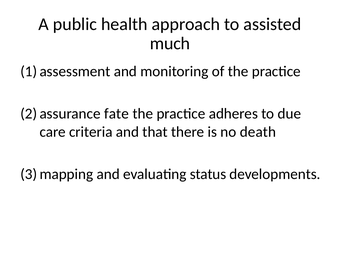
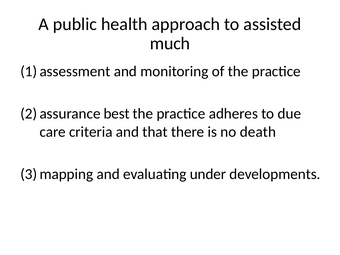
fate: fate -> best
status: status -> under
